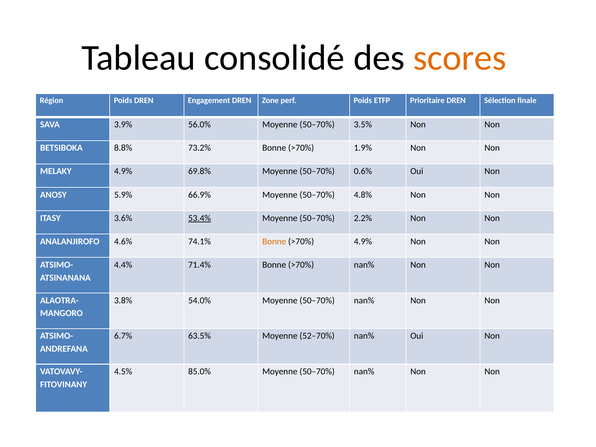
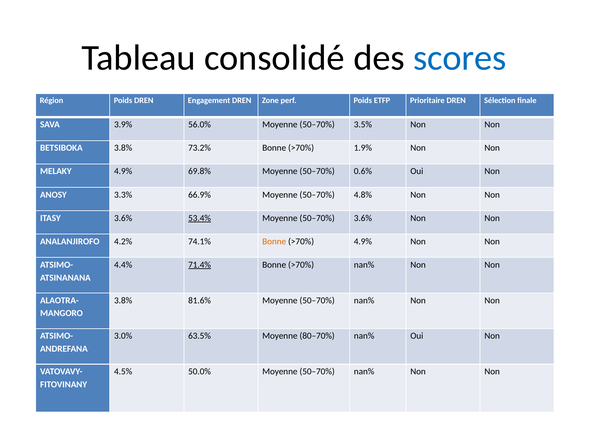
scores colour: orange -> blue
BETSIBOKA 8.8%: 8.8% -> 3.8%
5.9%: 5.9% -> 3.3%
50–70% 2.2%: 2.2% -> 3.6%
4.6%: 4.6% -> 4.2%
71.4% underline: none -> present
54.0%: 54.0% -> 81.6%
6.7%: 6.7% -> 3.0%
52–70%: 52–70% -> 80–70%
85.0%: 85.0% -> 50.0%
